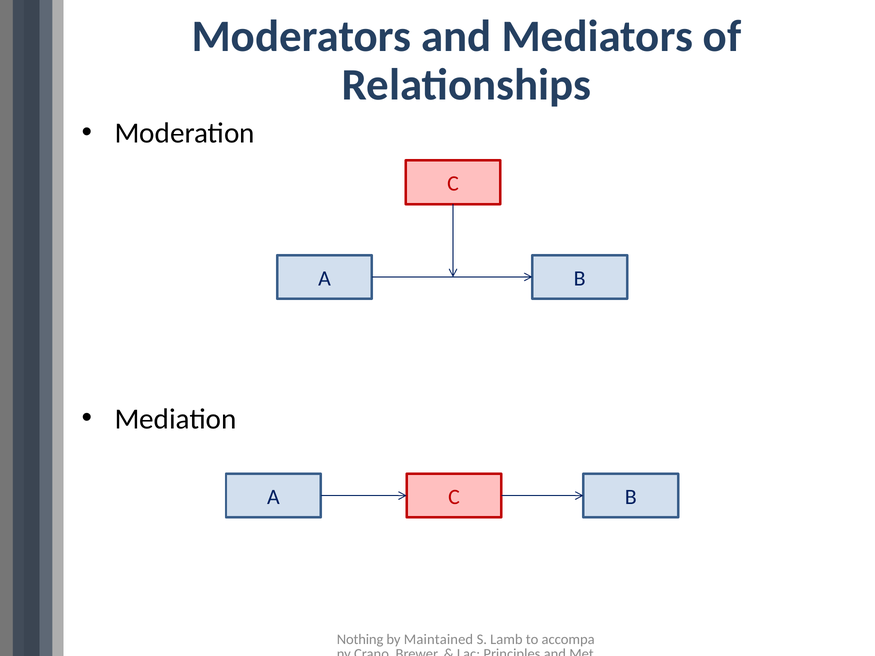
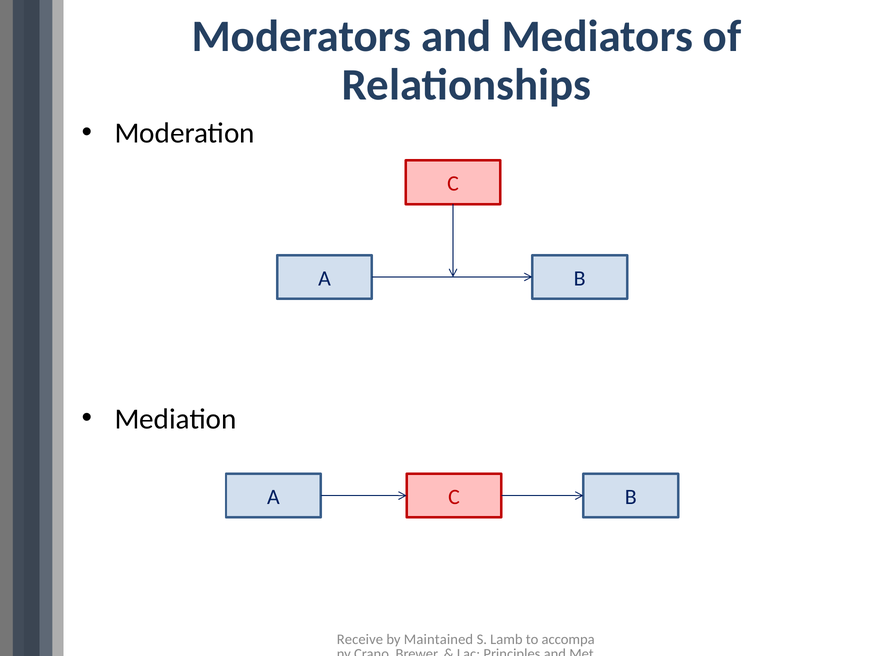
Nothing: Nothing -> Receive
